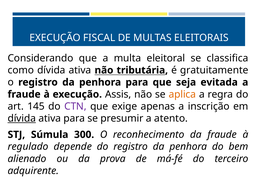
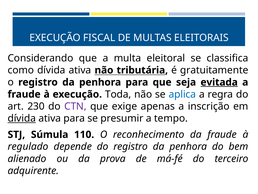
evitada underline: none -> present
Assis: Assis -> Toda
aplica colour: orange -> blue
145: 145 -> 230
atento: atento -> tempo
300: 300 -> 110
